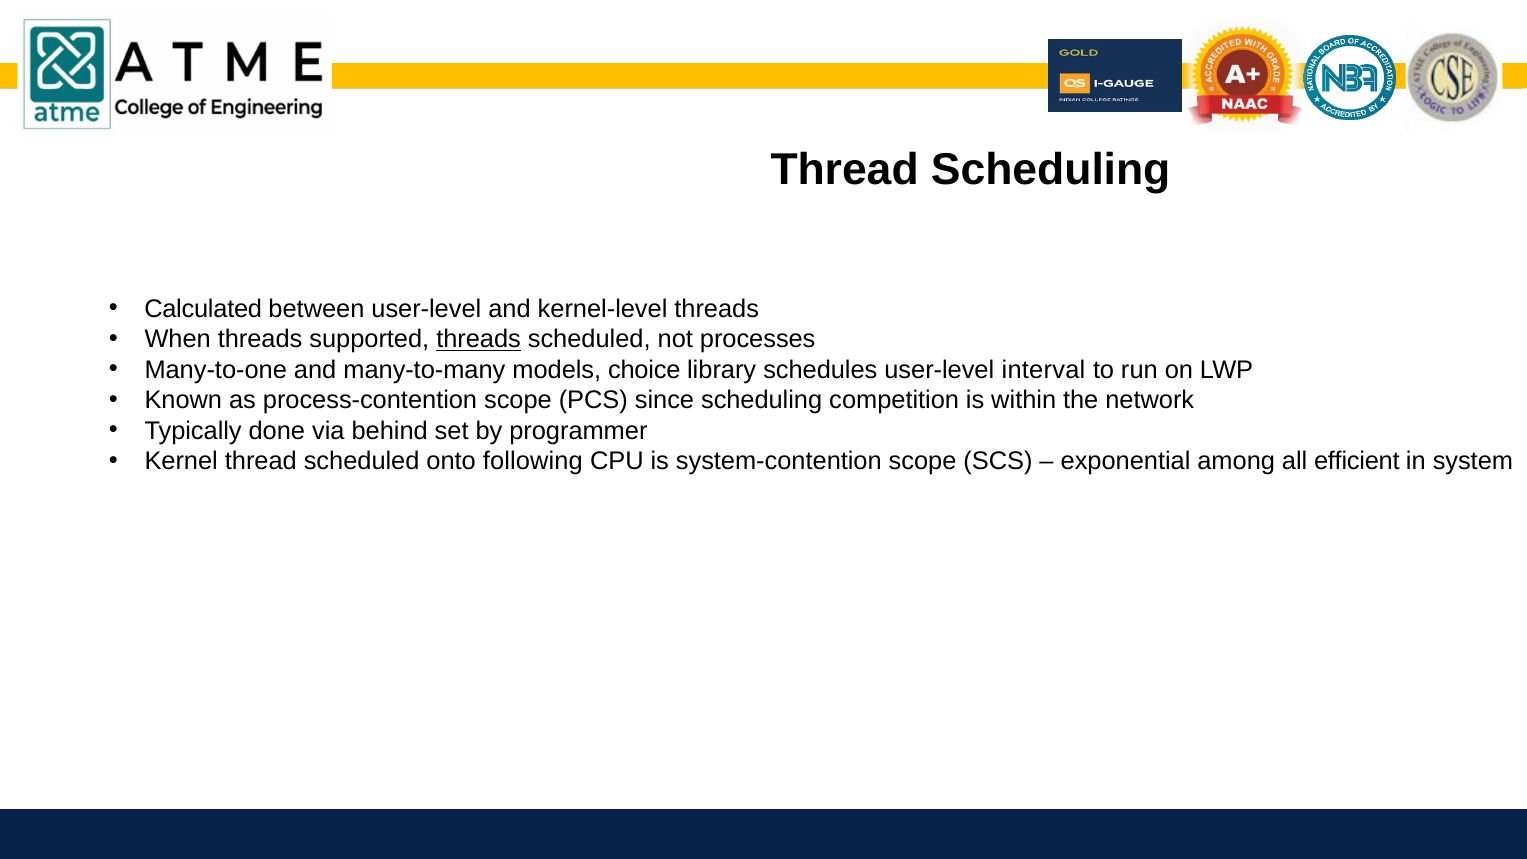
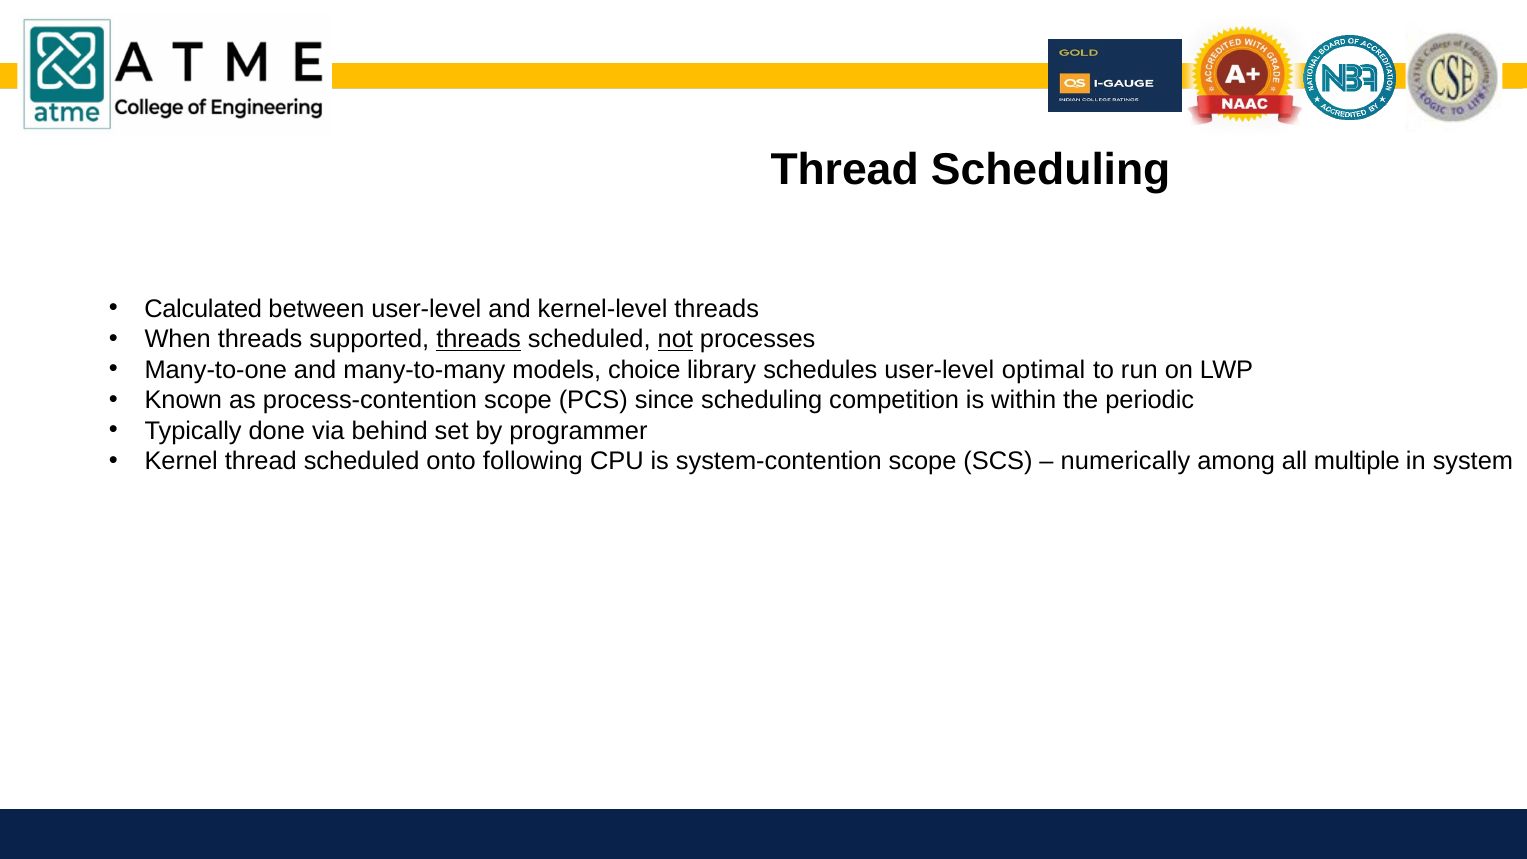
not underline: none -> present
interval: interval -> optimal
network: network -> periodic
exponential: exponential -> numerically
efficient: efficient -> multiple
